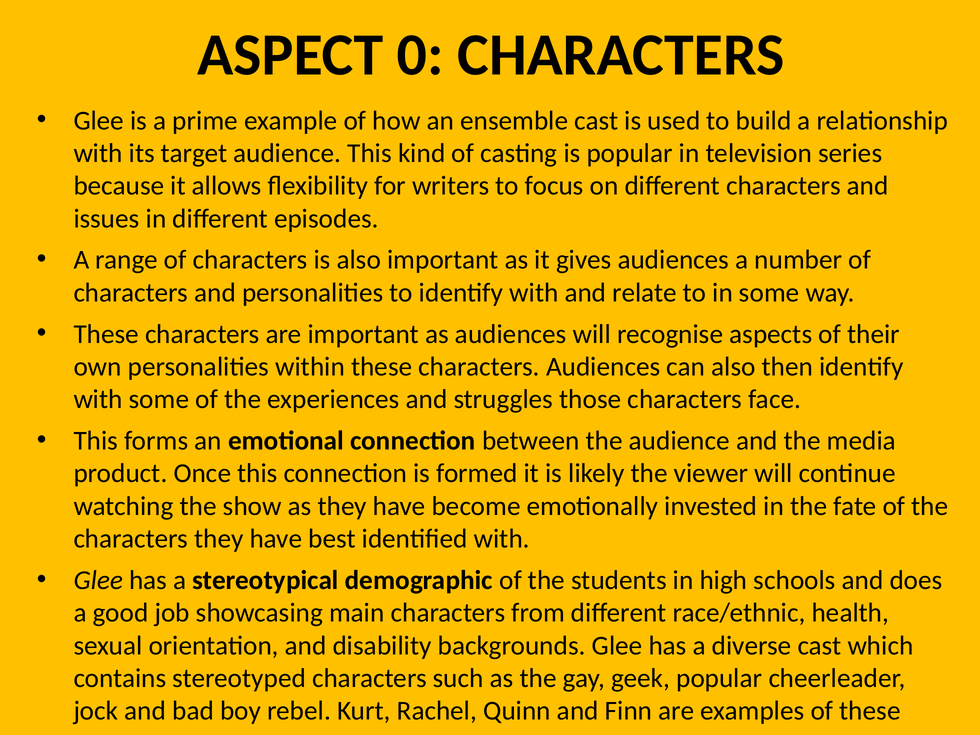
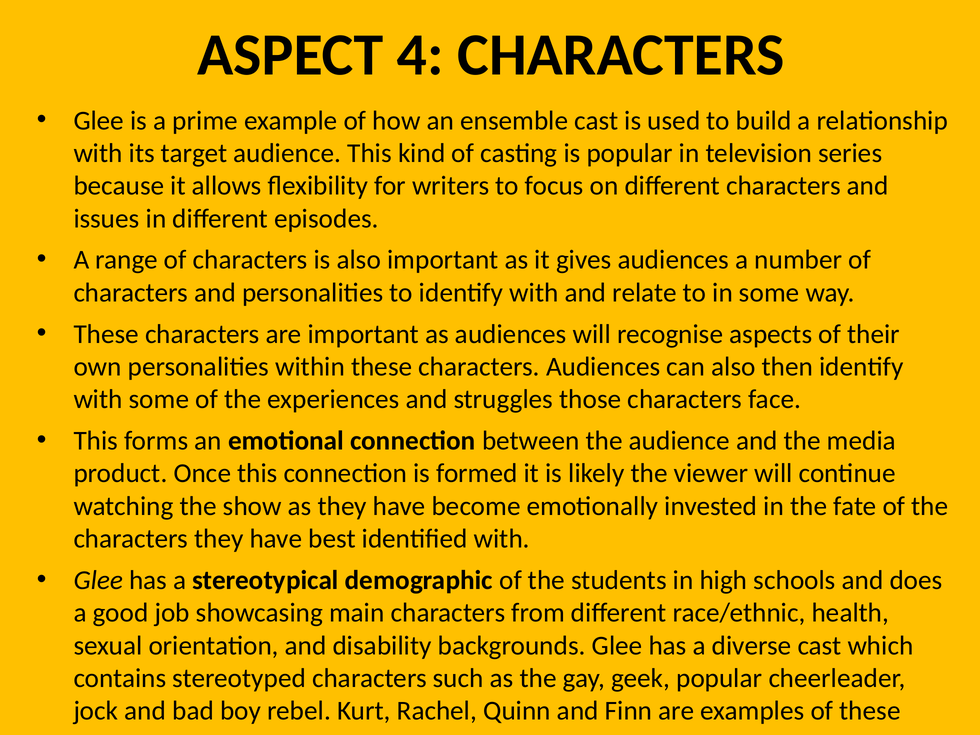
0: 0 -> 4
